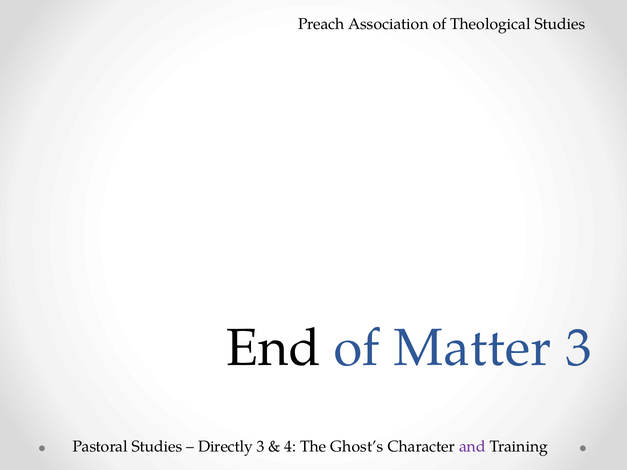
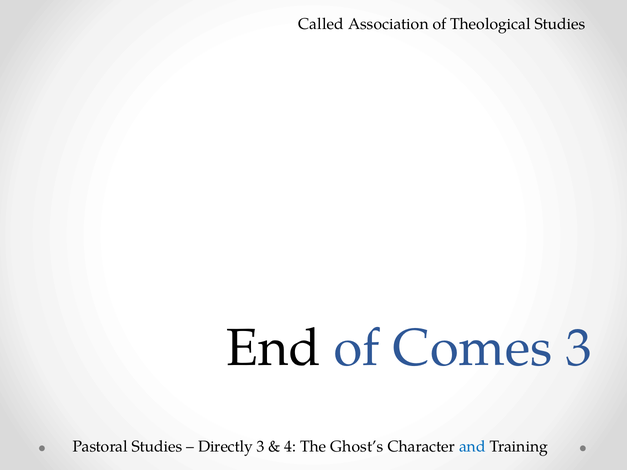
Preach: Preach -> Called
Matter: Matter -> Comes
and colour: purple -> blue
